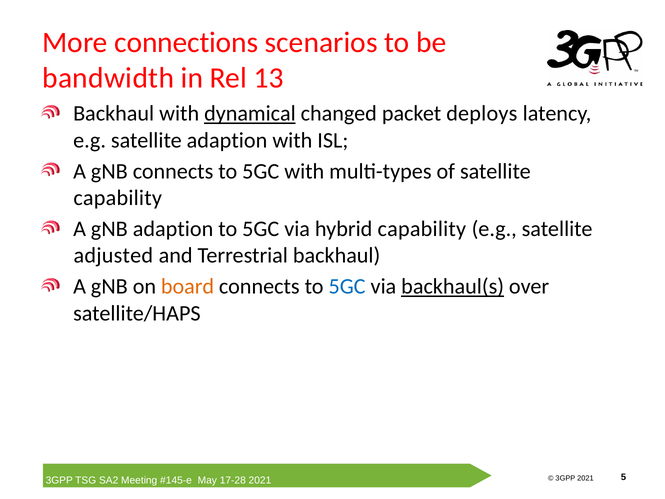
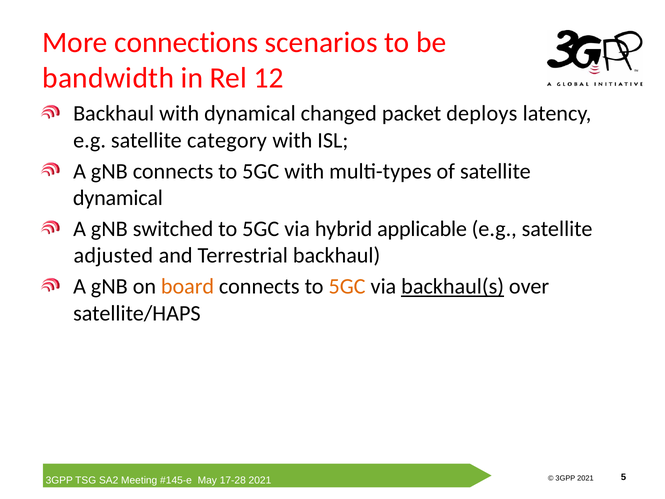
13: 13 -> 12
dynamical at (250, 114) underline: present -> none
satellite adaption: adaption -> category
capability at (118, 198): capability -> dynamical
gNB adaption: adaption -> switched
hybrid capability: capability -> applicable
5GC at (347, 286) colour: blue -> orange
